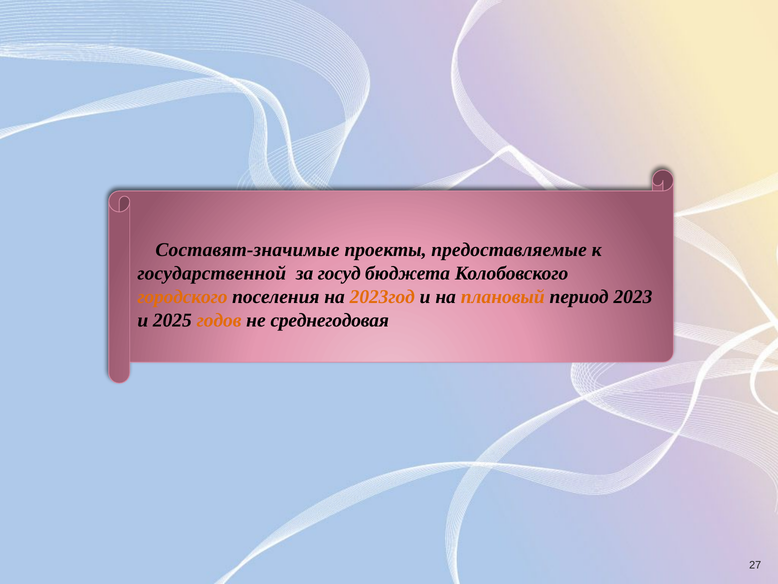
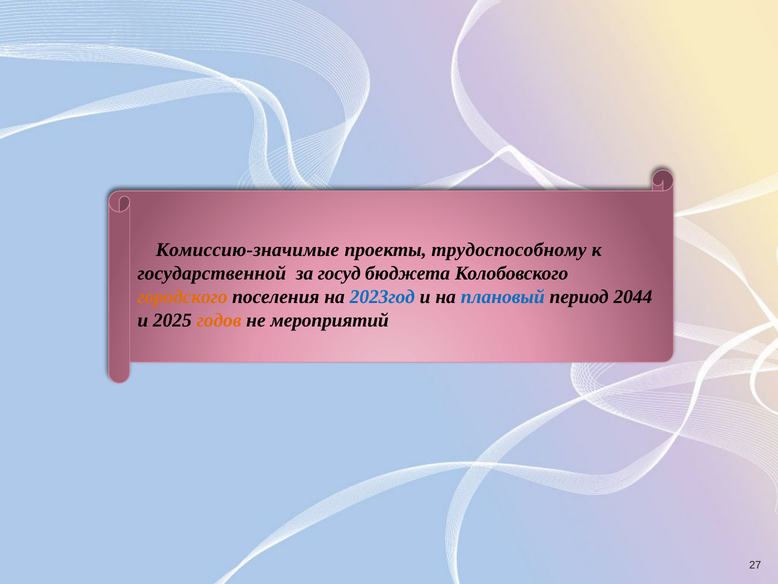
Составят-значимые: Составят-значимые -> Комиссию-значимые
предоставляемые: предоставляемые -> трудоспособному
2023год colour: orange -> blue
плановый colour: orange -> blue
2023: 2023 -> 2044
среднегодовая: среднегодовая -> мероприятий
